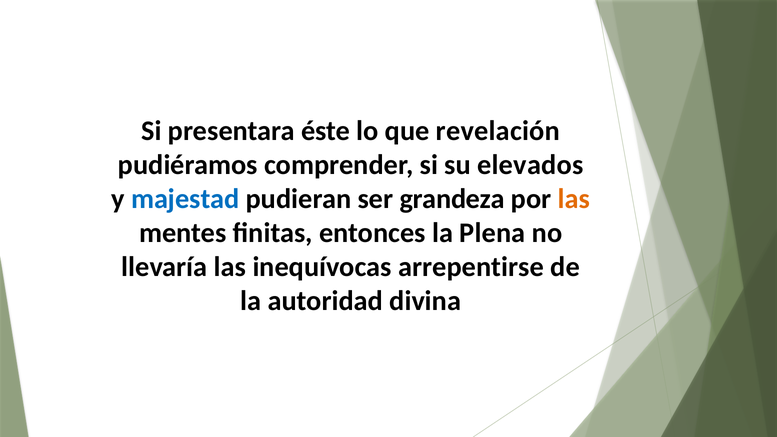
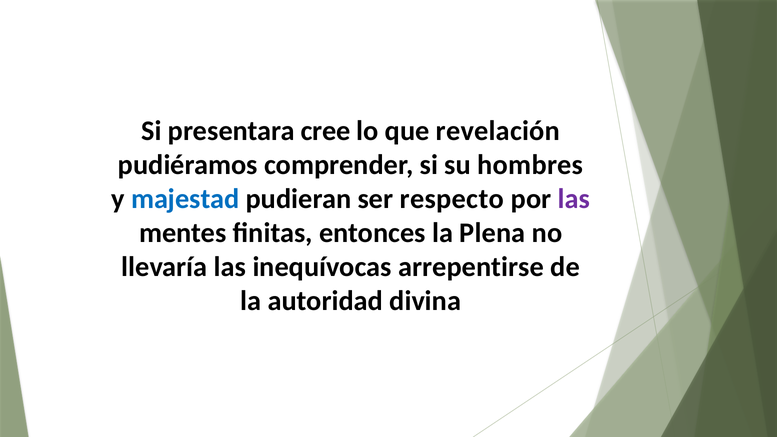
éste: éste -> cree
elevados: elevados -> hombres
grandeza: grandeza -> respecto
las at (574, 199) colour: orange -> purple
